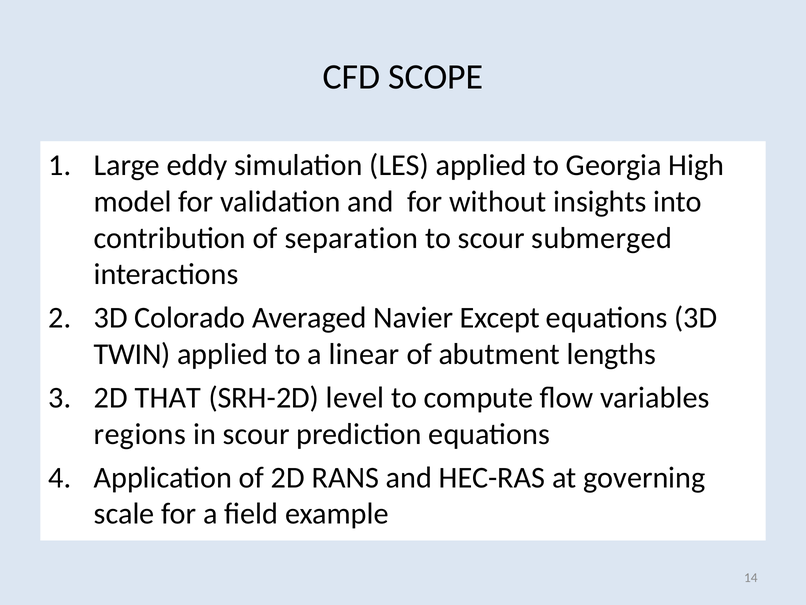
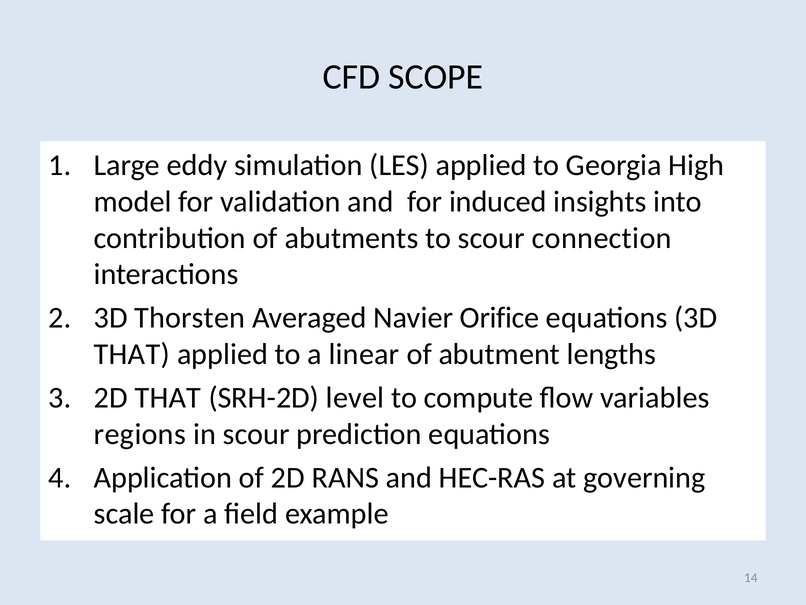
without: without -> induced
separation: separation -> abutments
submerged: submerged -> connection
Colorado: Colorado -> Thorsten
Except: Except -> Orifice
TWIN at (132, 354): TWIN -> THAT
